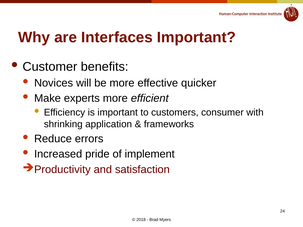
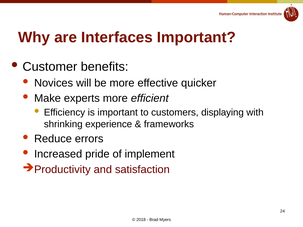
consumer: consumer -> displaying
application: application -> experience
